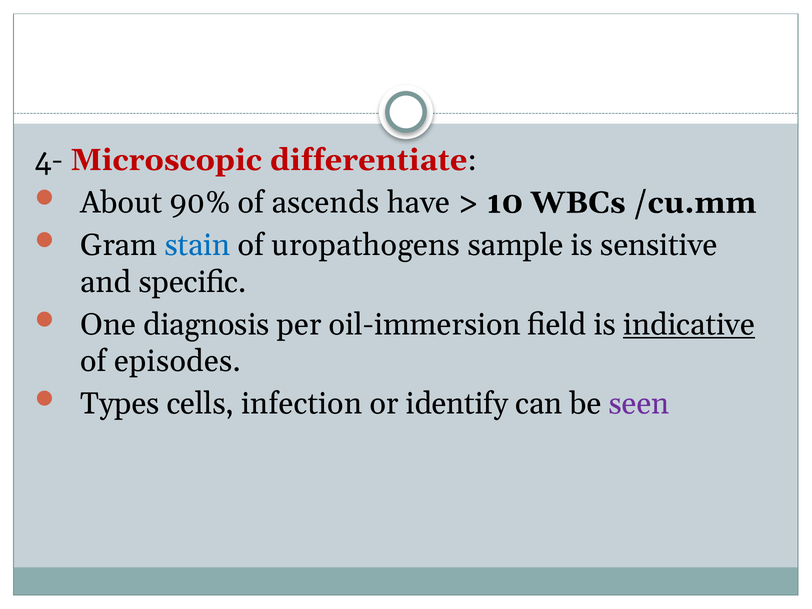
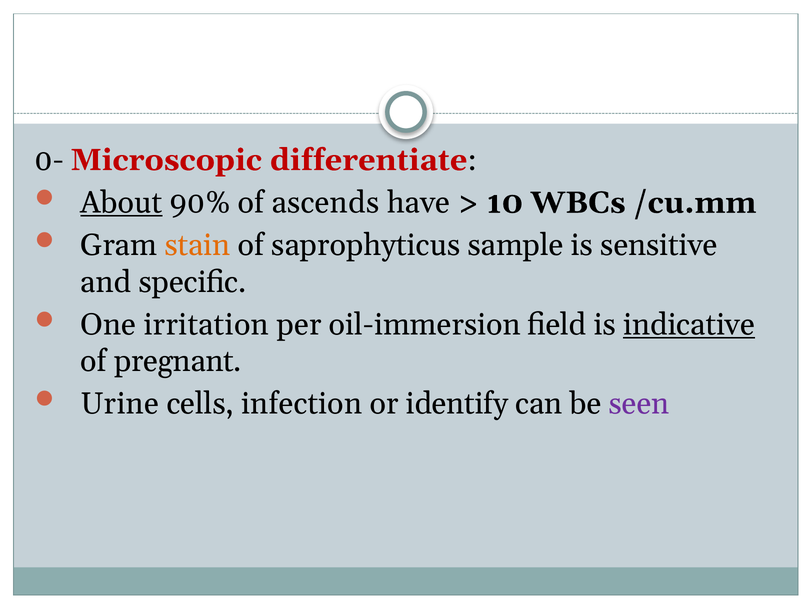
4-: 4- -> 0-
About underline: none -> present
stain colour: blue -> orange
uropathogens: uropathogens -> saprophyticus
diagnosis: diagnosis -> irritation
episodes: episodes -> pregnant
Types: Types -> Urine
